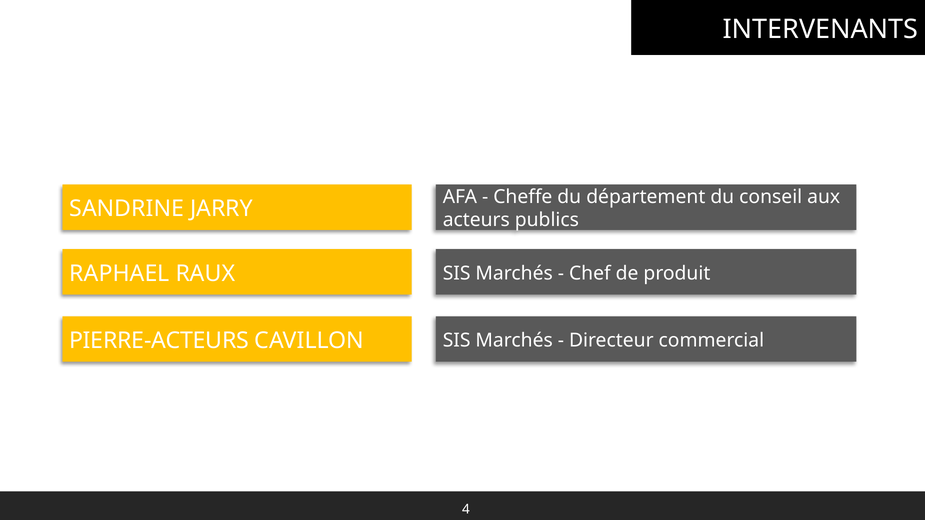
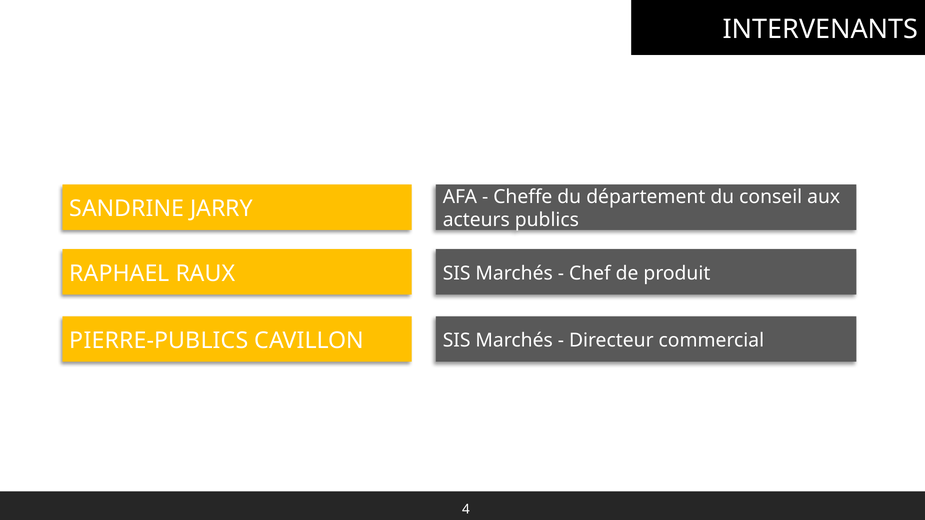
PIERRE-ACTEURS: PIERRE-ACTEURS -> PIERRE-PUBLICS
